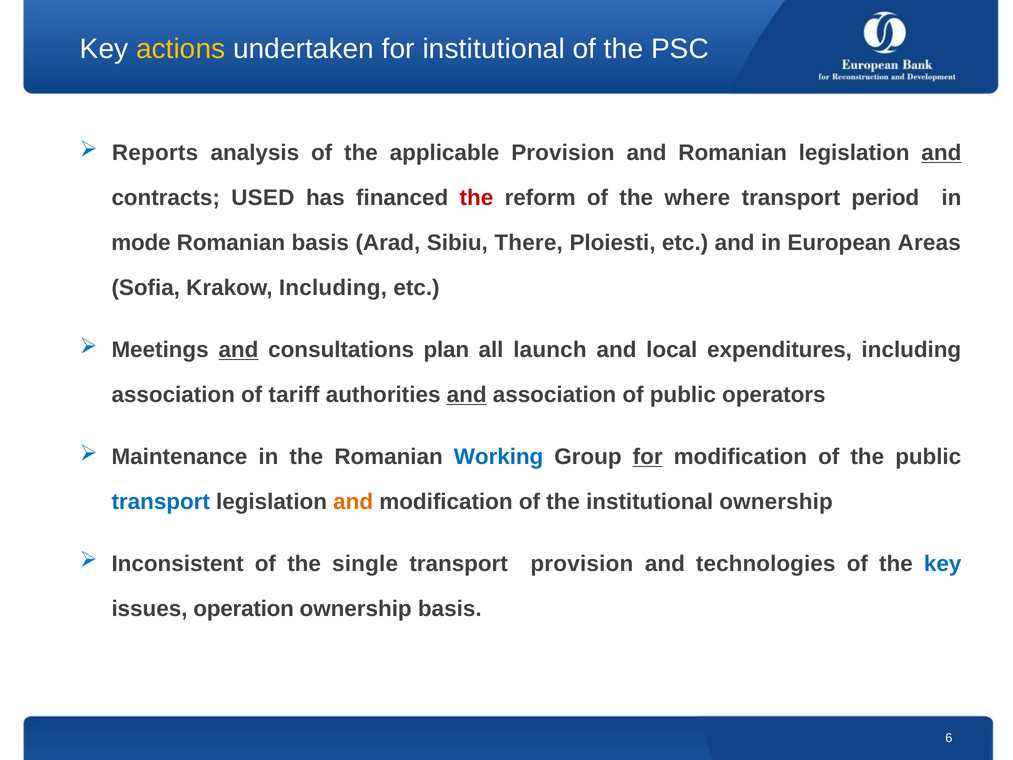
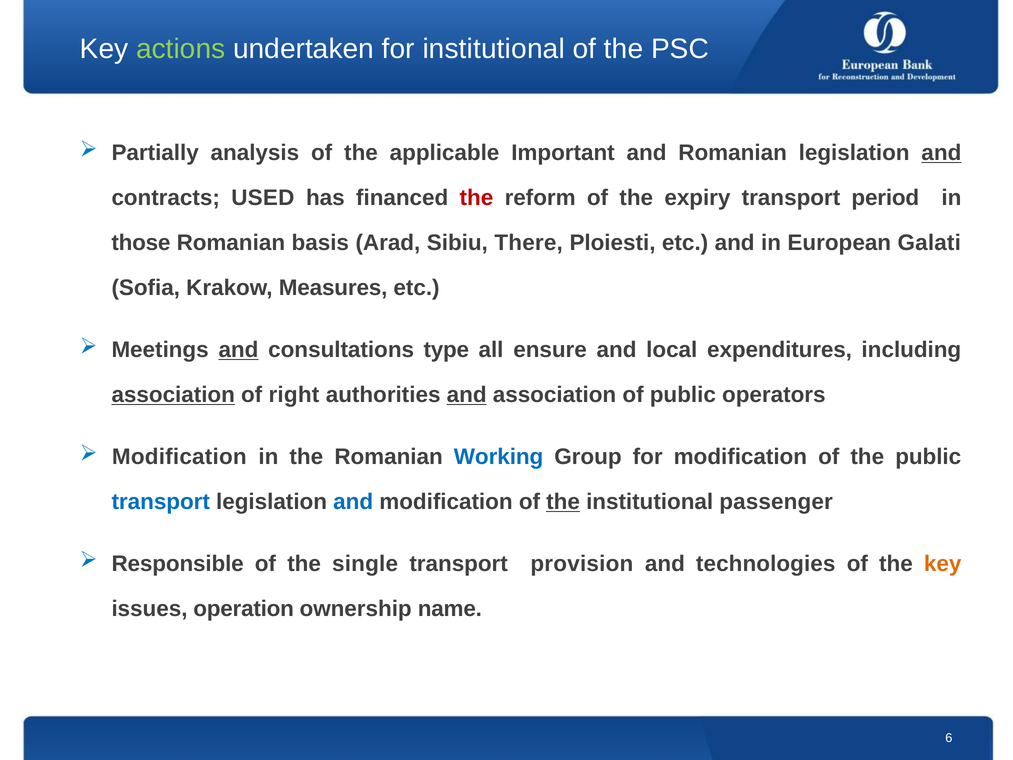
actions colour: yellow -> light green
Reports: Reports -> Partially
applicable Provision: Provision -> Important
where: where -> expiry
mode: mode -> those
Areas: Areas -> Galati
Krakow Including: Including -> Measures
plan: plan -> type
launch: launch -> ensure
association at (173, 395) underline: none -> present
tariff: tariff -> right
Maintenance at (179, 457): Maintenance -> Modification
for at (648, 457) underline: present -> none
and at (353, 502) colour: orange -> blue
the at (563, 502) underline: none -> present
institutional ownership: ownership -> passenger
Inconsistent: Inconsistent -> Responsible
key at (943, 564) colour: blue -> orange
ownership basis: basis -> name
